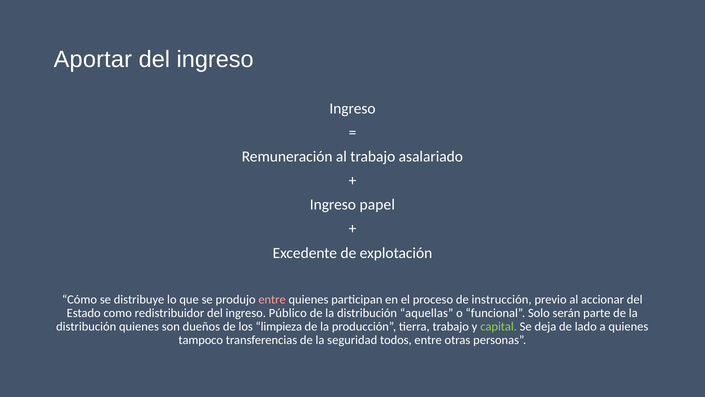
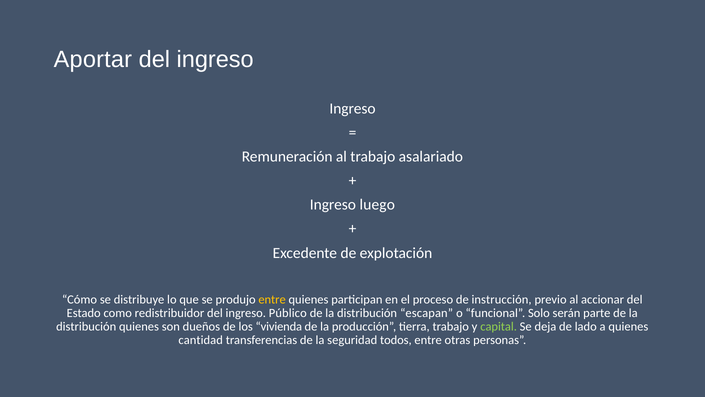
papel: papel -> luego
entre at (272, 299) colour: pink -> yellow
aquellas: aquellas -> escapan
limpieza: limpieza -> vivienda
tampoco: tampoco -> cantidad
